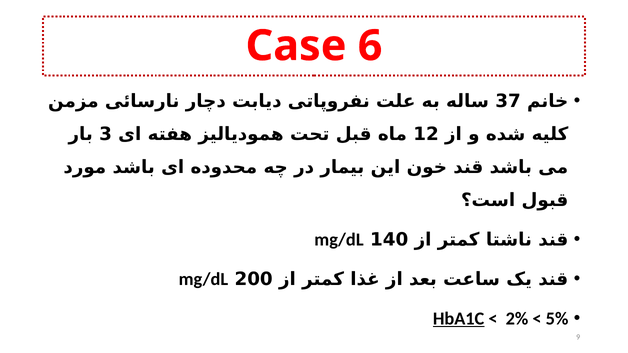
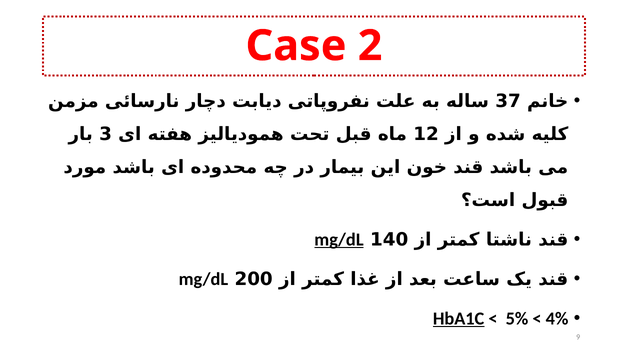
6: 6 -> 2
mg/dL at (339, 240) underline: none -> present
2%: 2% -> 5%
5%: 5% -> 4%
